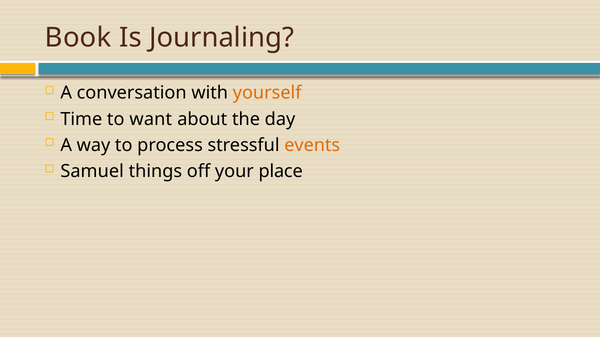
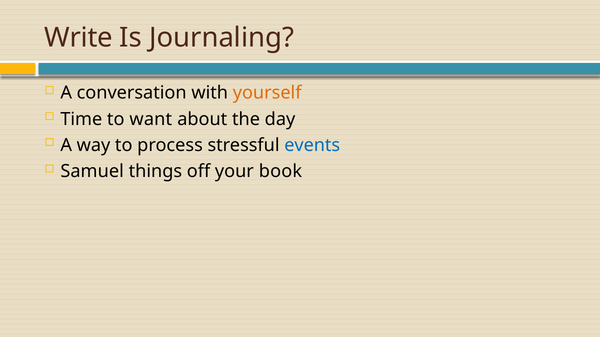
Book: Book -> Write
events colour: orange -> blue
place: place -> book
